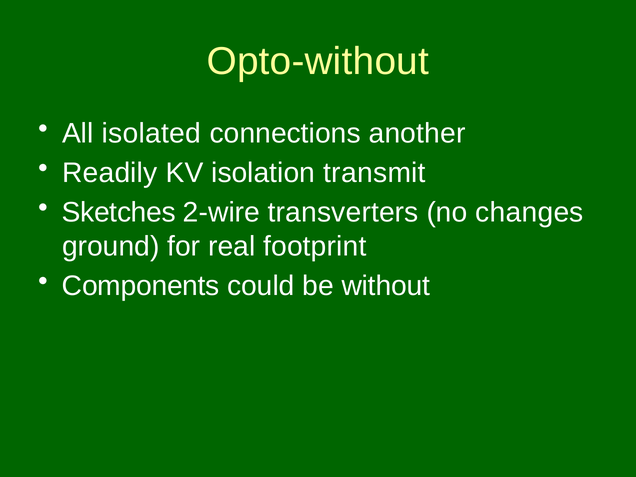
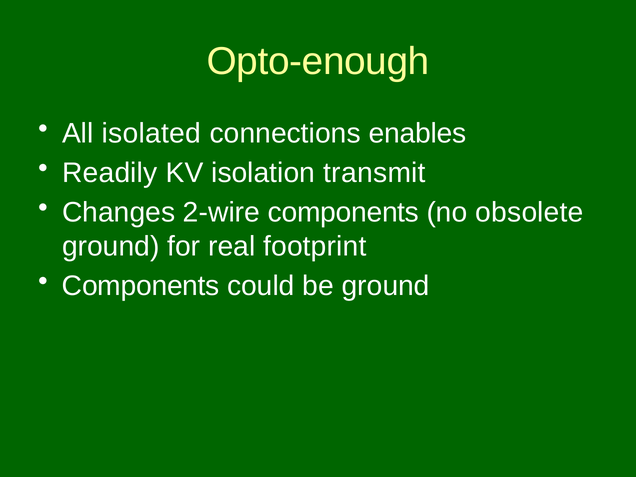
Opto-without: Opto-without -> Opto-enough
another: another -> enables
Sketches: Sketches -> Changes
2-wire transverters: transverters -> components
changes: changes -> obsolete
be without: without -> ground
